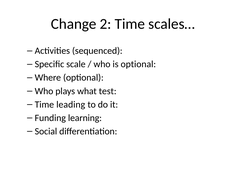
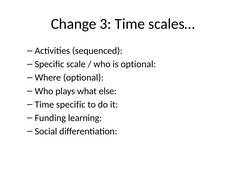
2: 2 -> 3
test: test -> else
Time leading: leading -> specific
